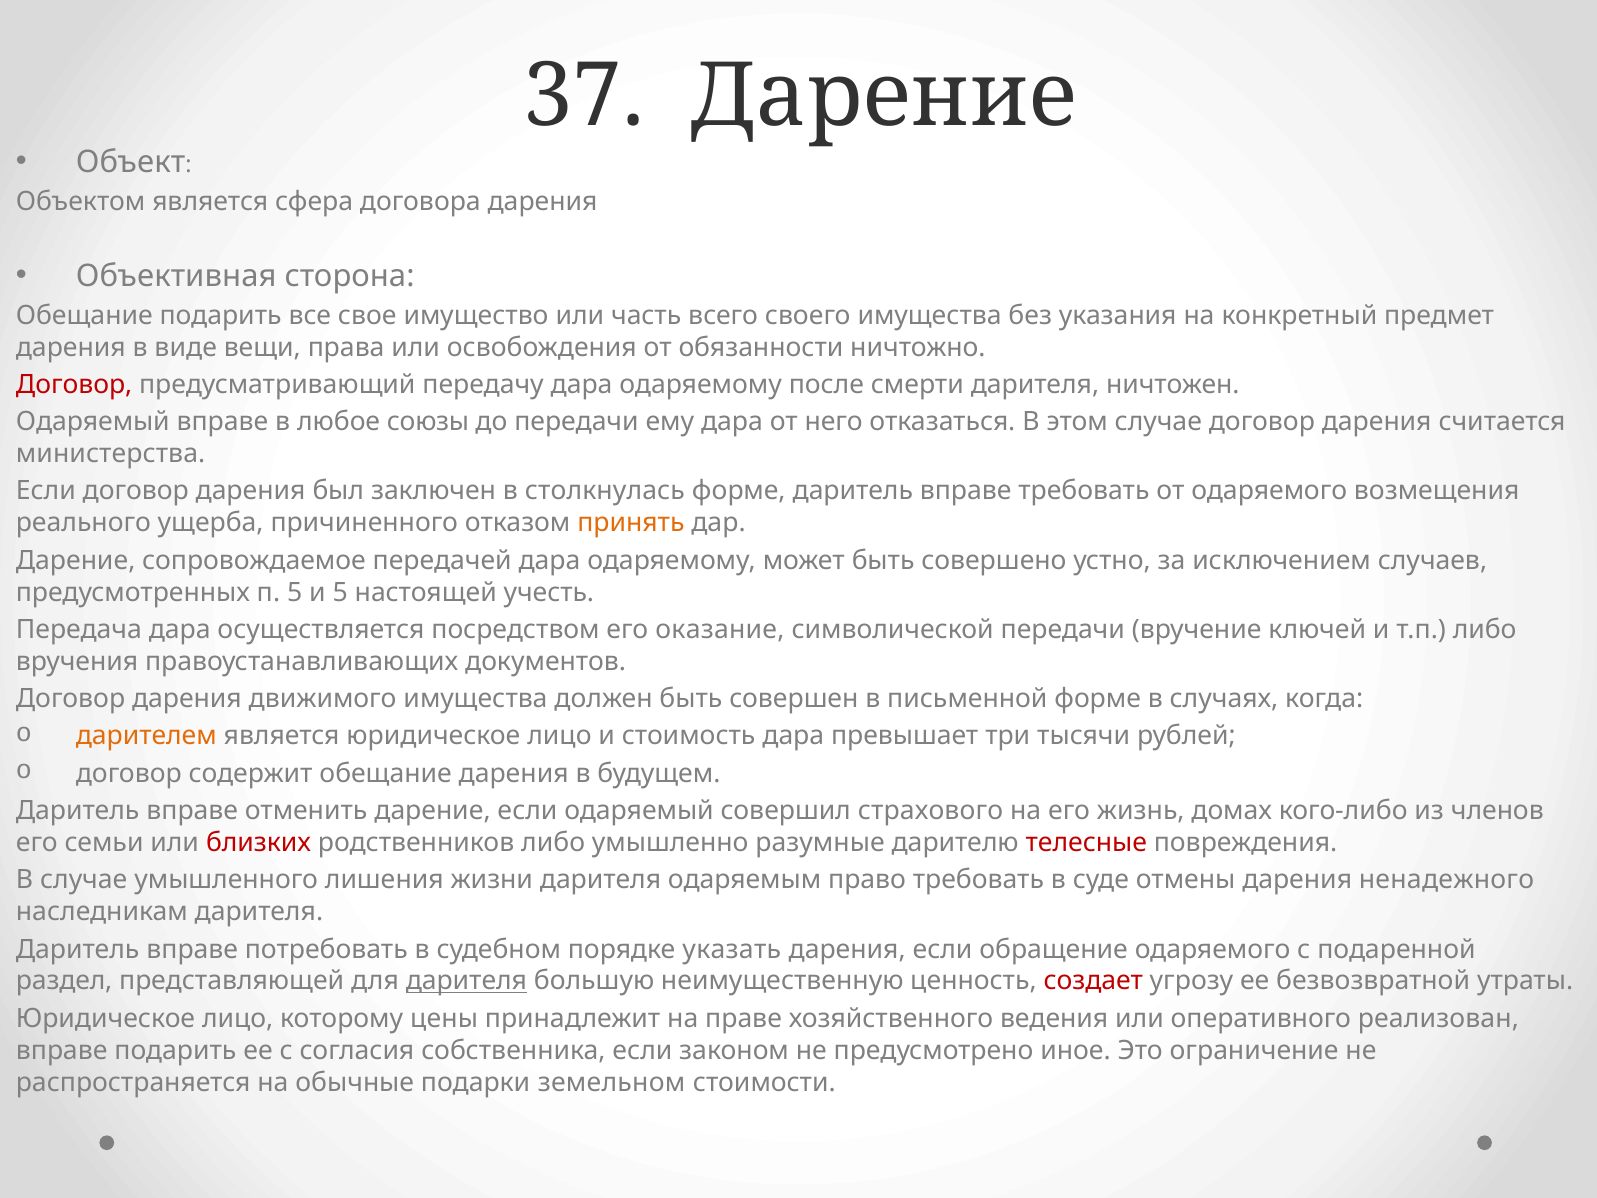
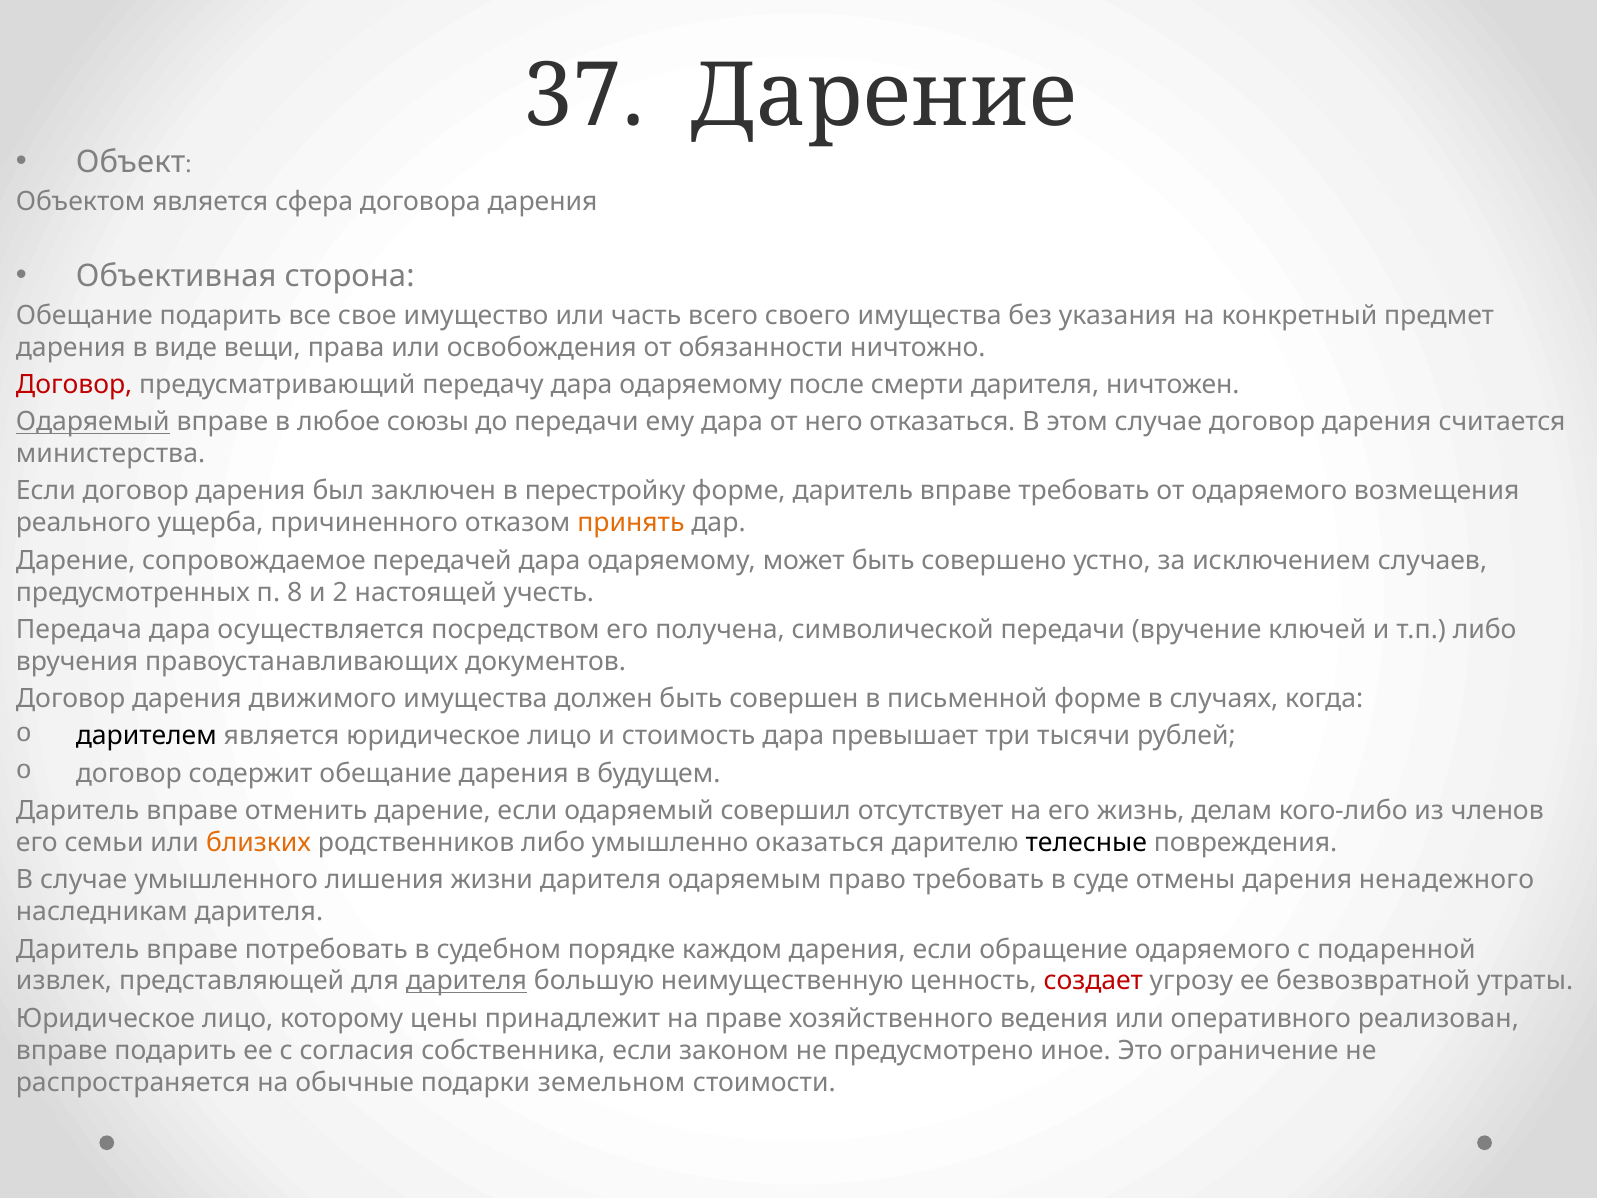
Одаряемый at (93, 422) underline: none -> present
столкнулась: столкнулась -> перестройку
п 5: 5 -> 8
и 5: 5 -> 2
оказание: оказание -> получена
дарителем colour: orange -> black
страхового: страхового -> отсутствует
домах: домах -> делам
близких colour: red -> orange
разумные: разумные -> оказаться
телесные colour: red -> black
указать: указать -> каждом
раздел: раздел -> извлек
